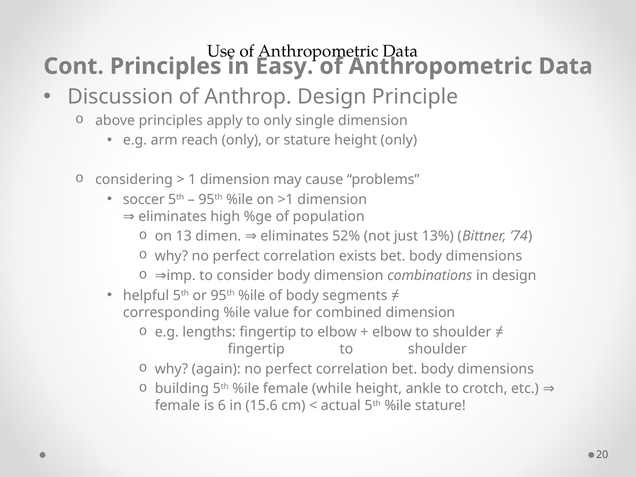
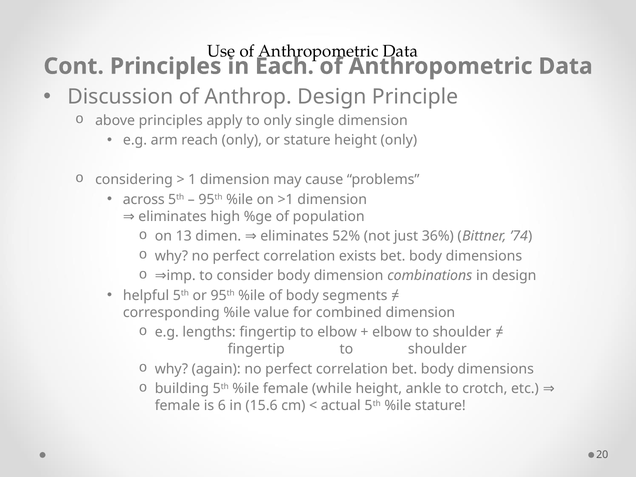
Easy: Easy -> Each
soccer: soccer -> across
13%: 13% -> 36%
